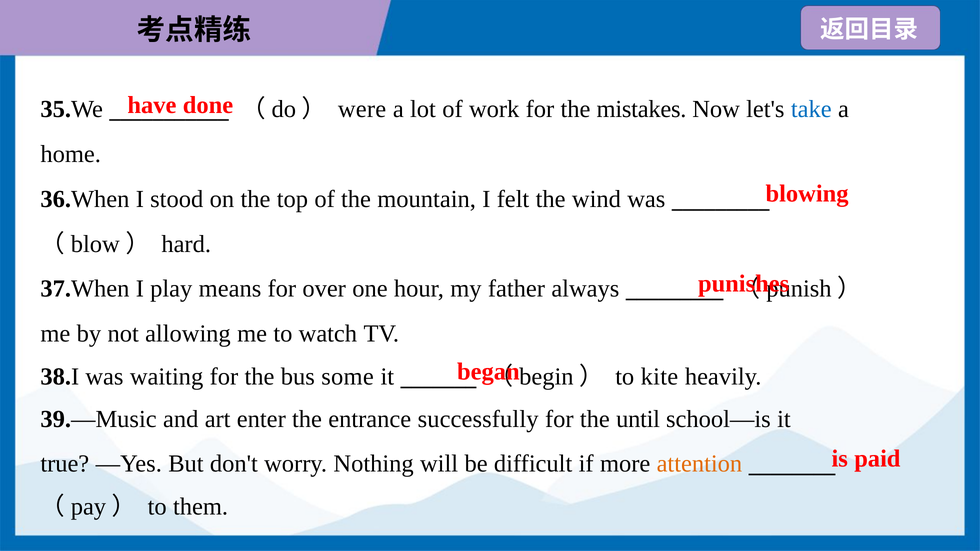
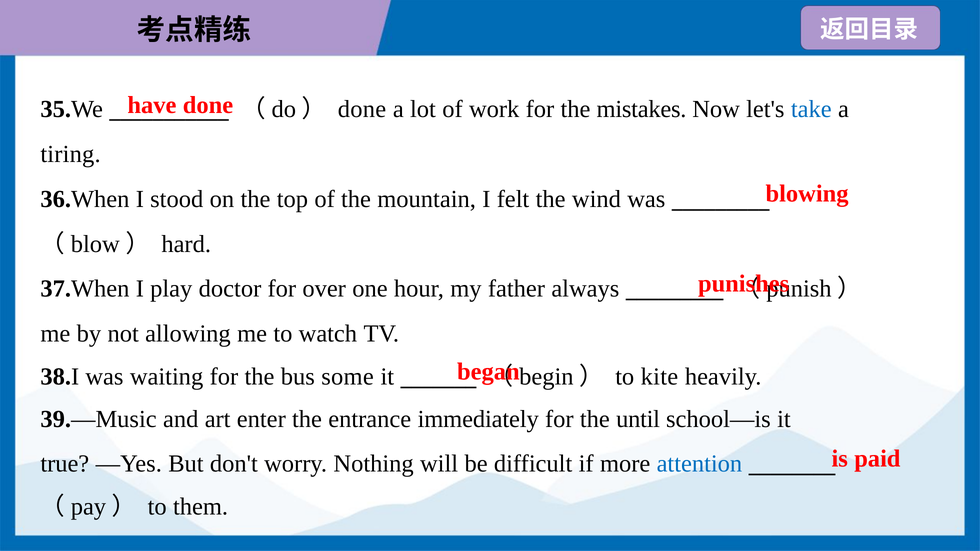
（do） were: were -> done
home: home -> tiring
means: means -> doctor
successfully: successfully -> immediately
attention colour: orange -> blue
